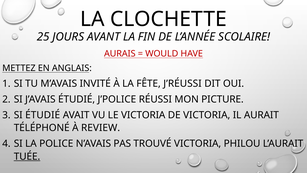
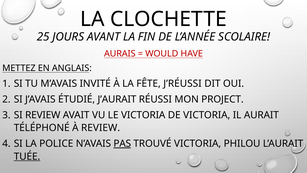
J’POLICE: J’POLICE -> J’AURAIT
PICTURE: PICTURE -> PROJECT
SI ÉTUDIÉ: ÉTUDIÉ -> REVIEW
PAS underline: none -> present
